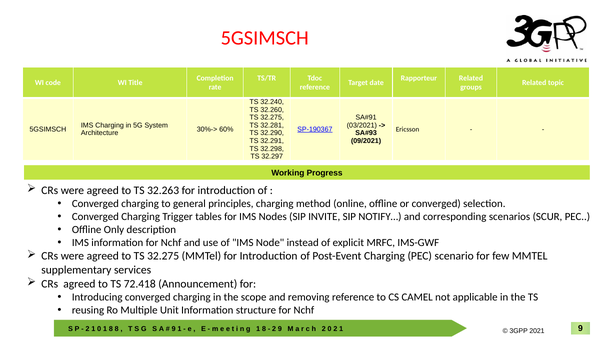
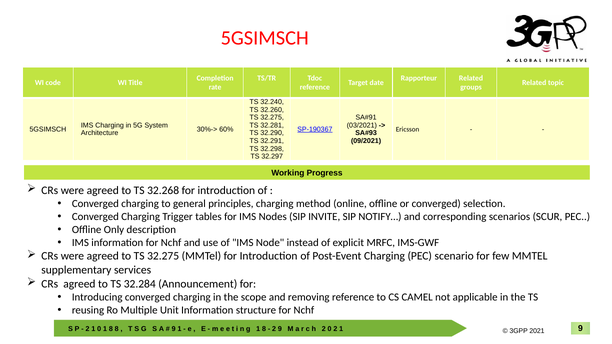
32.263: 32.263 -> 32.268
72.418: 72.418 -> 32.284
